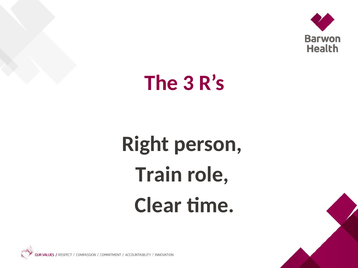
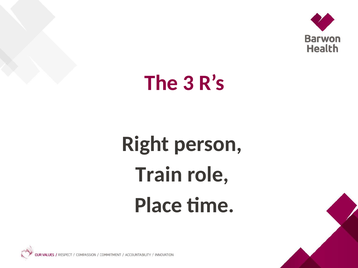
Clear: Clear -> Place
